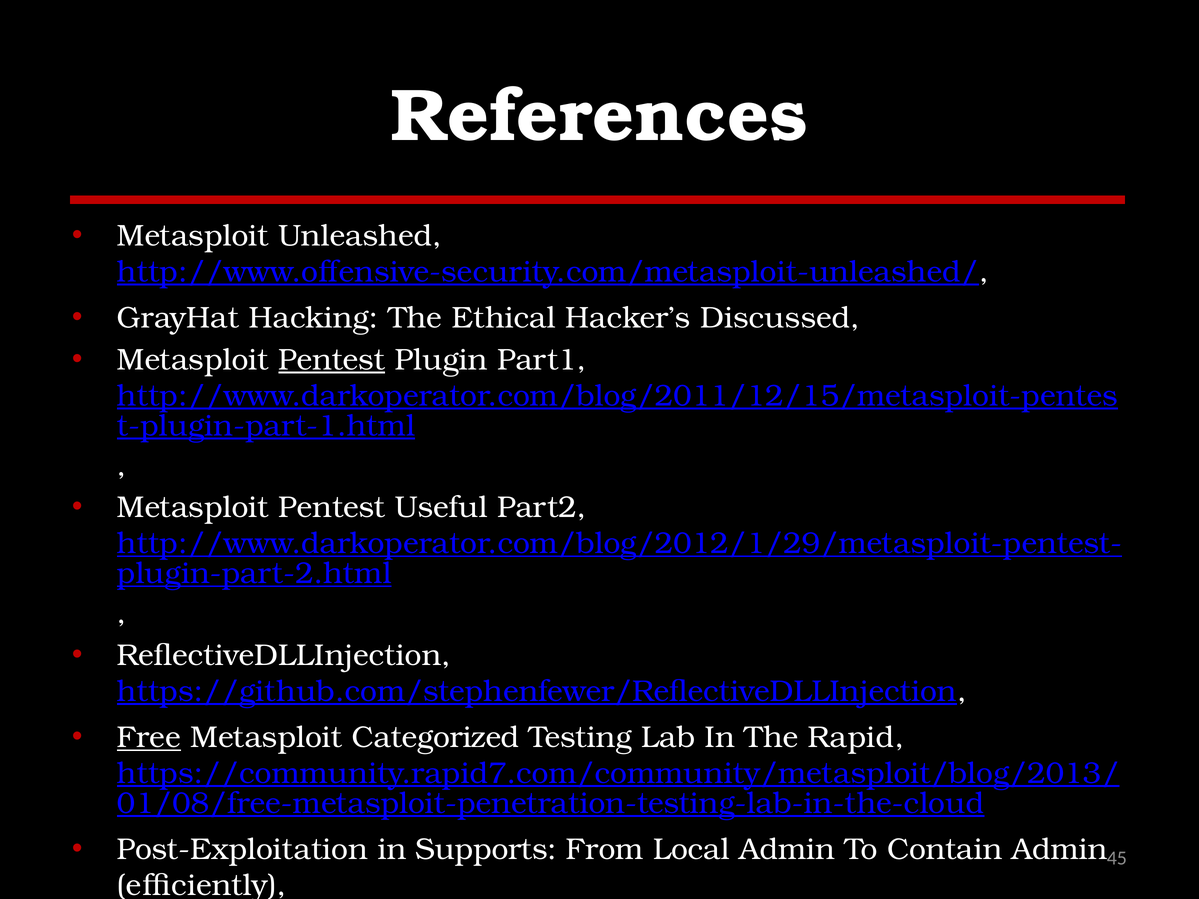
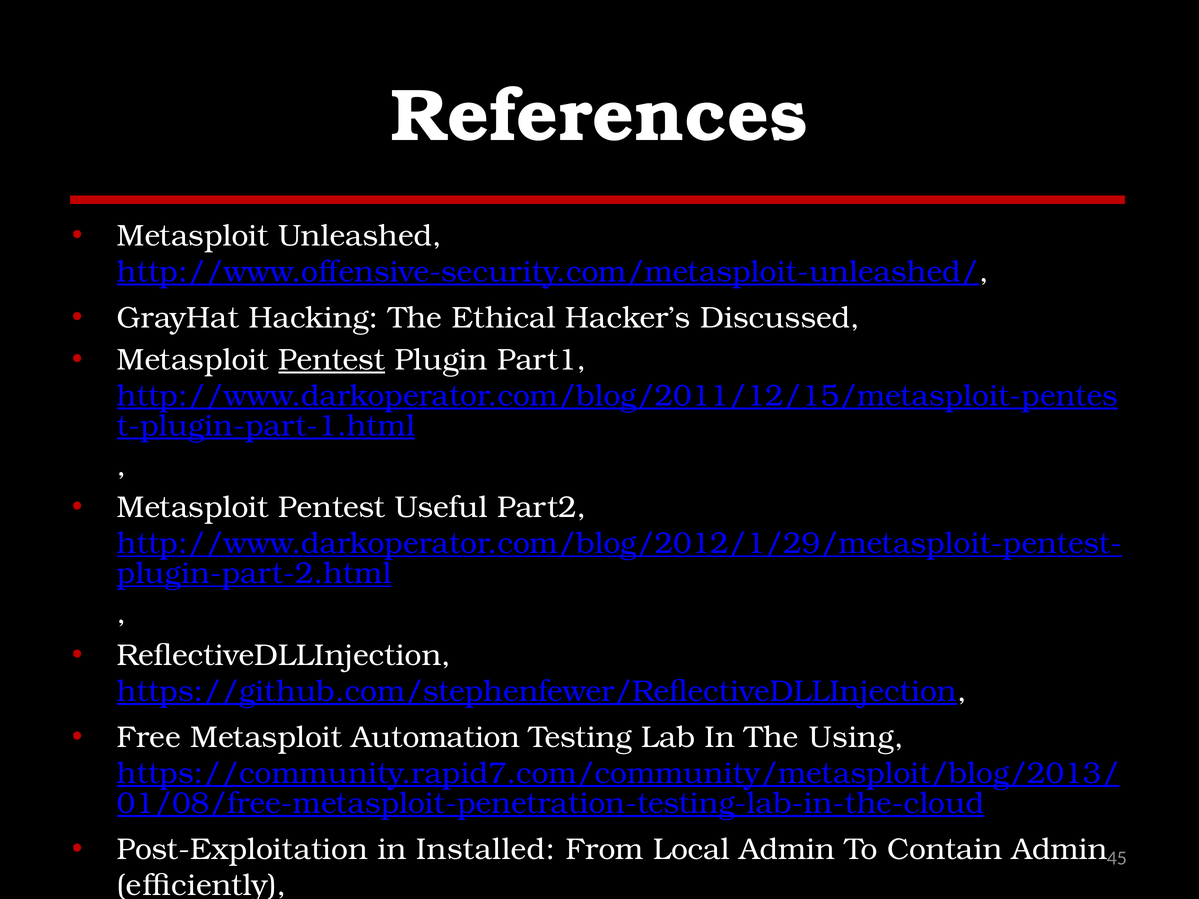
Free underline: present -> none
Categorized: Categorized -> Automation
Rapid: Rapid -> Using
Supports: Supports -> Installed
